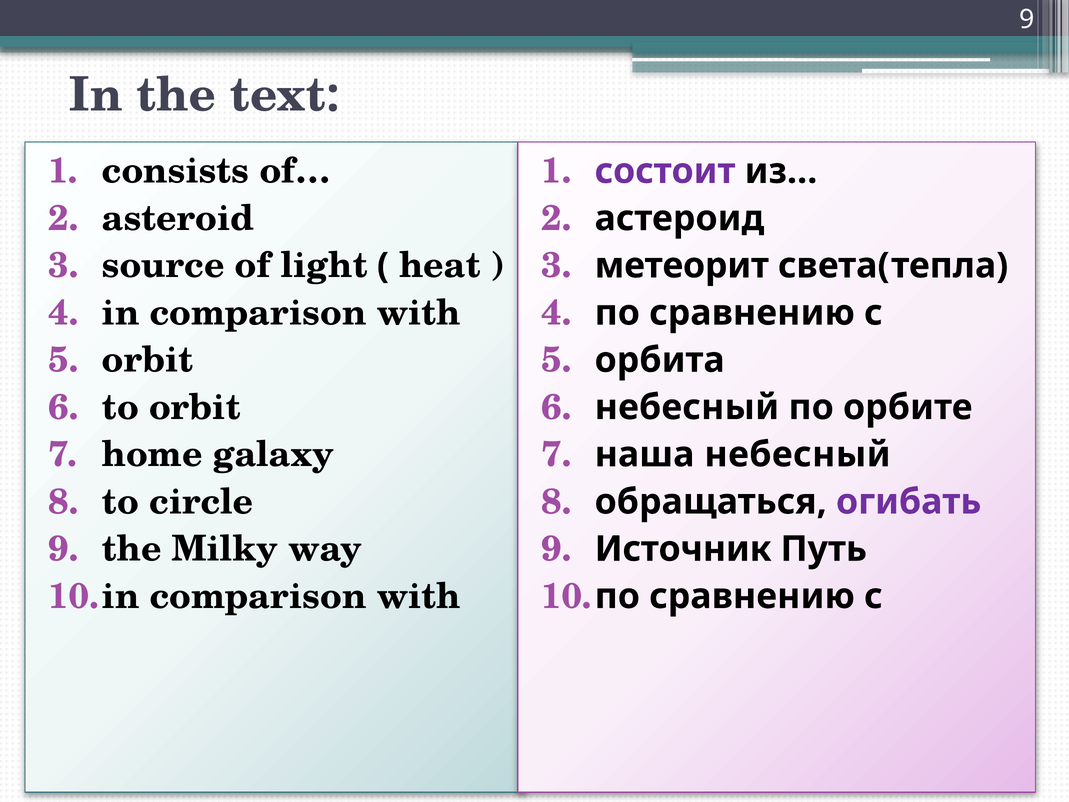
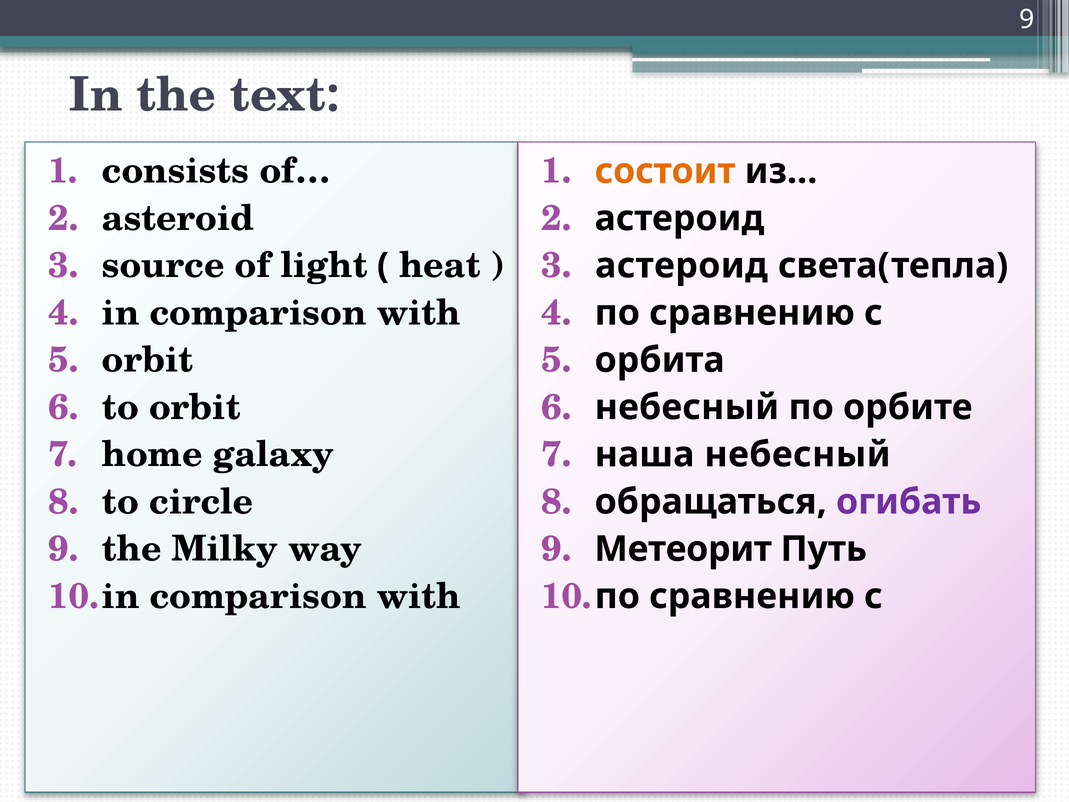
состоит colour: purple -> orange
метеорит at (682, 266): метеорит -> астероид
Источник: Источник -> Метеорит
